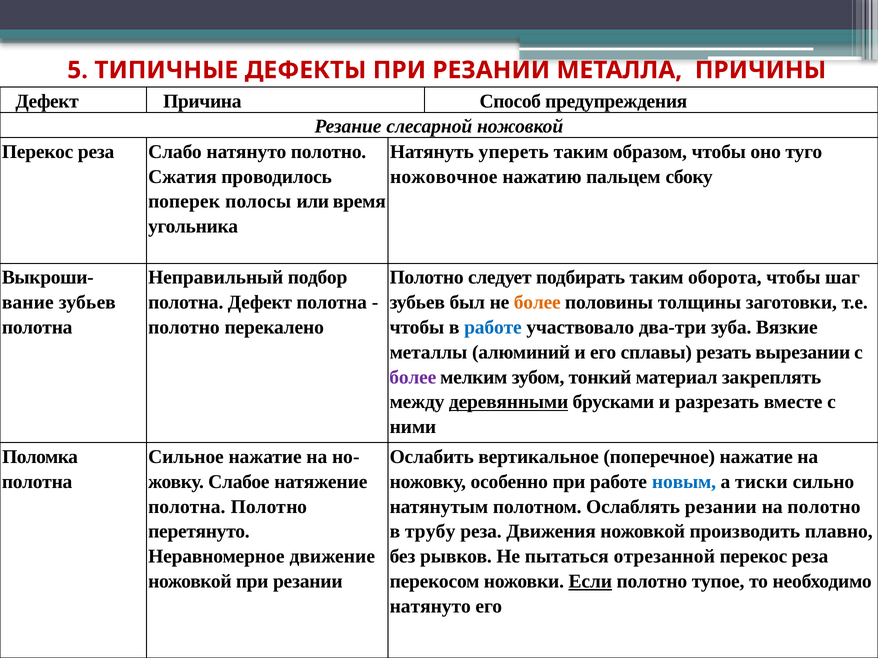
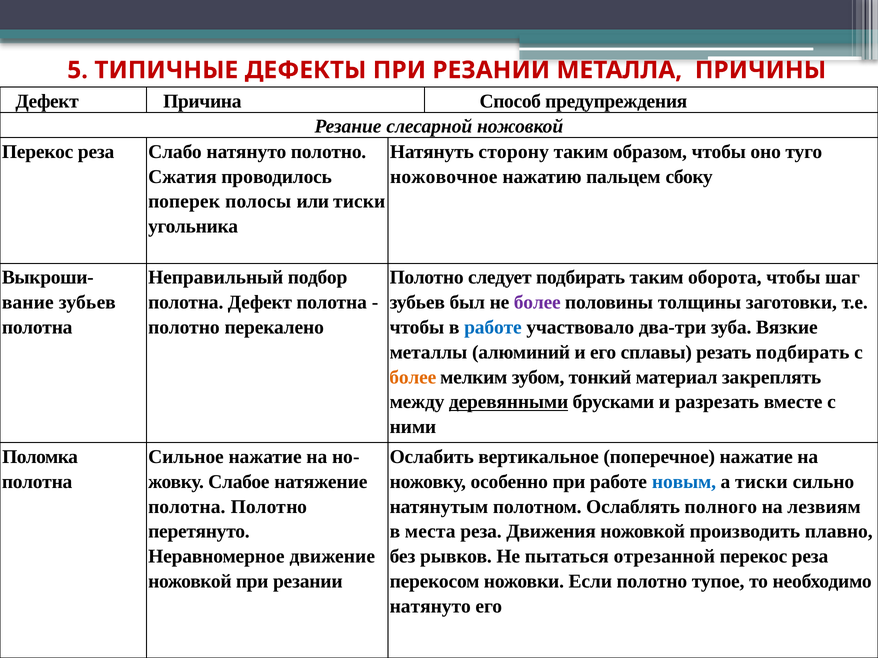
упереть: упереть -> сторону
или время: время -> тиски
более at (537, 303) colour: orange -> purple
резать вырезании: вырезании -> подбирать
более at (413, 377) colour: purple -> orange
Ослаблять резании: резании -> полного
на полотно: полотно -> лезвиям
трубу: трубу -> места
Если underline: present -> none
